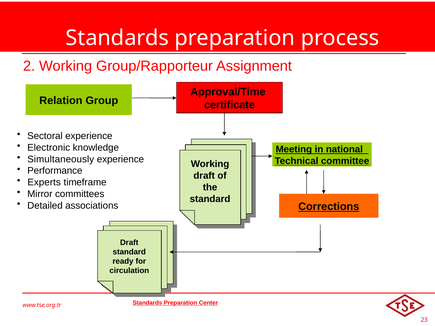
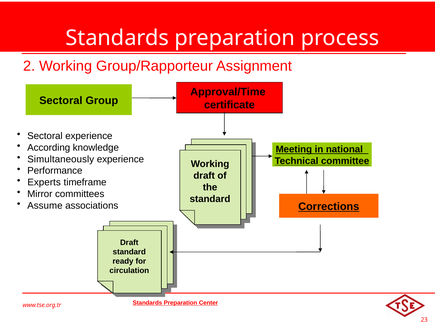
Relation at (61, 101): Relation -> Sectoral
Electronic: Electronic -> According
Detailed: Detailed -> Assume
